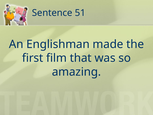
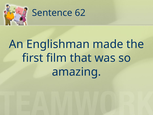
51: 51 -> 62
